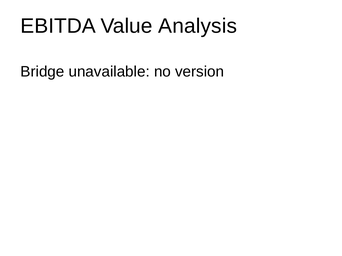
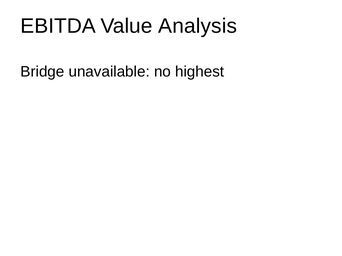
version: version -> highest
